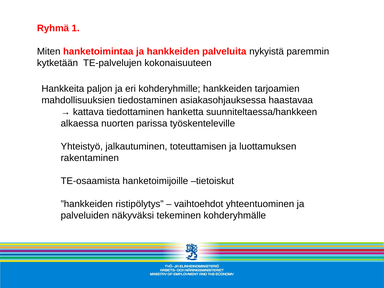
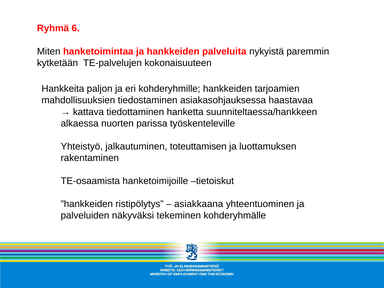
1: 1 -> 6
vaihtoehdot: vaihtoehdot -> asiakkaana
